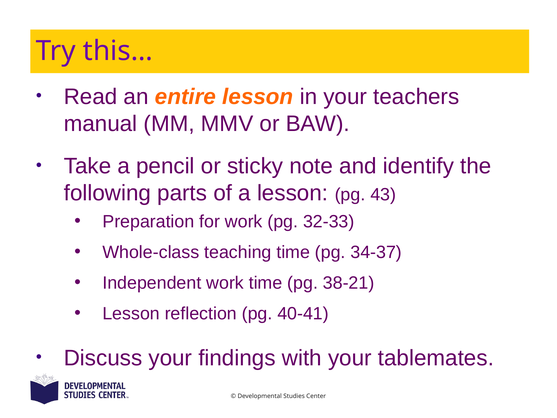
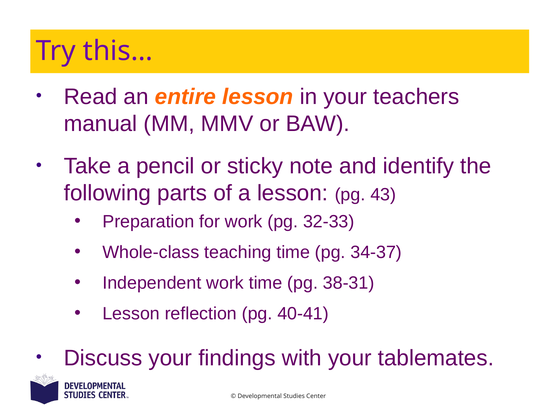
38-21: 38-21 -> 38-31
